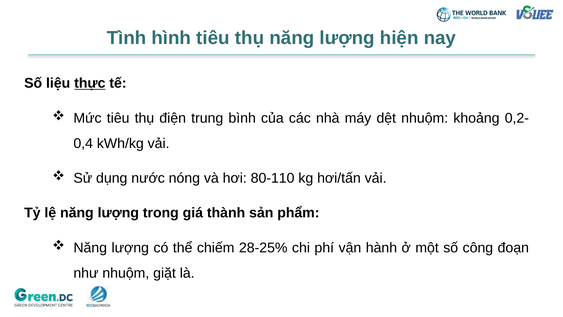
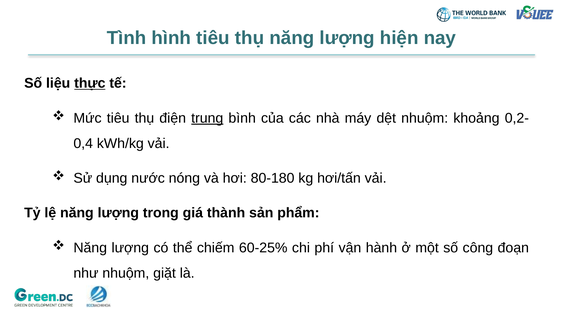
trung underline: none -> present
80-110: 80-110 -> 80-180
28-25%: 28-25% -> 60-25%
